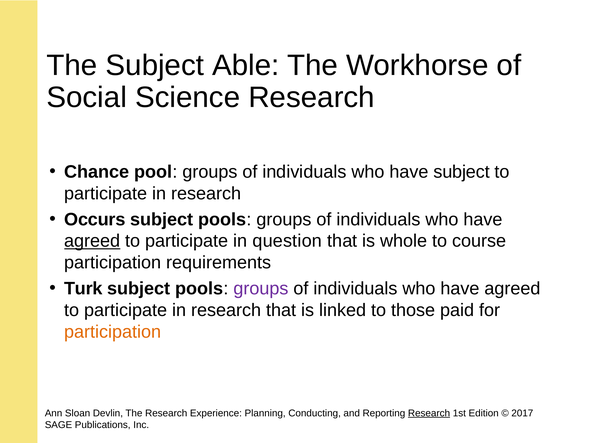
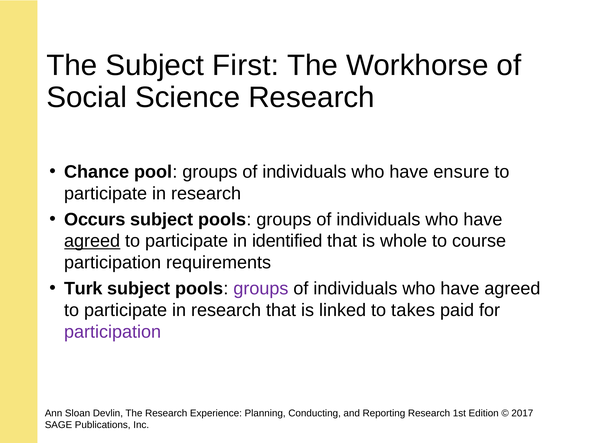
Able: Able -> First
have subject: subject -> ensure
question: question -> identified
those: those -> takes
participation at (113, 332) colour: orange -> purple
Research at (429, 413) underline: present -> none
